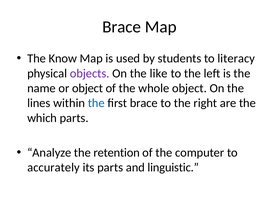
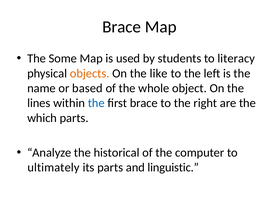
Know: Know -> Some
objects colour: purple -> orange
or object: object -> based
retention: retention -> historical
accurately: accurately -> ultimately
